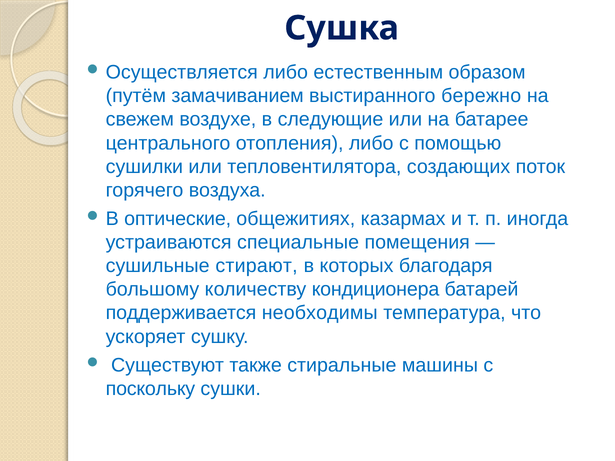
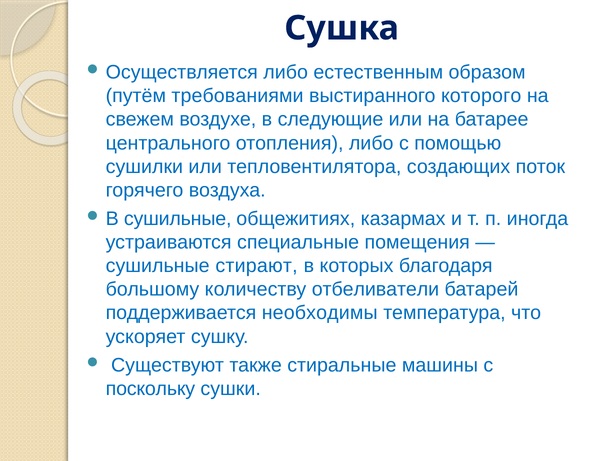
замачиванием: замачиванием -> требованиями
бережно: бережно -> которого
оптические at (178, 219): оптические -> сушильные
кондиционера: кондиционера -> отбеливатели
